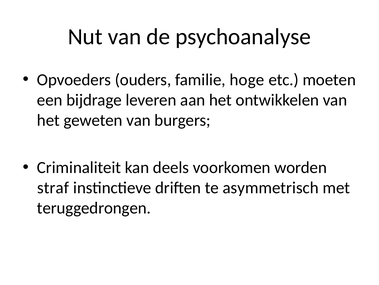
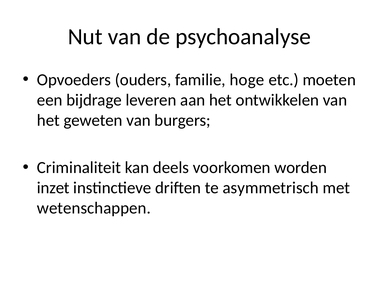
straf: straf -> inzet
teruggedrongen: teruggedrongen -> wetenschappen
